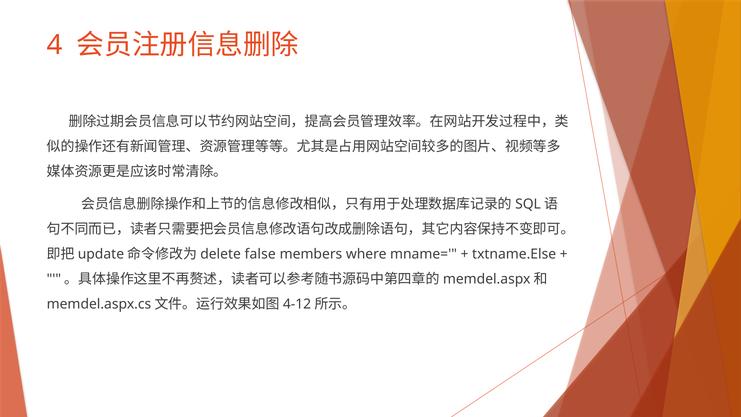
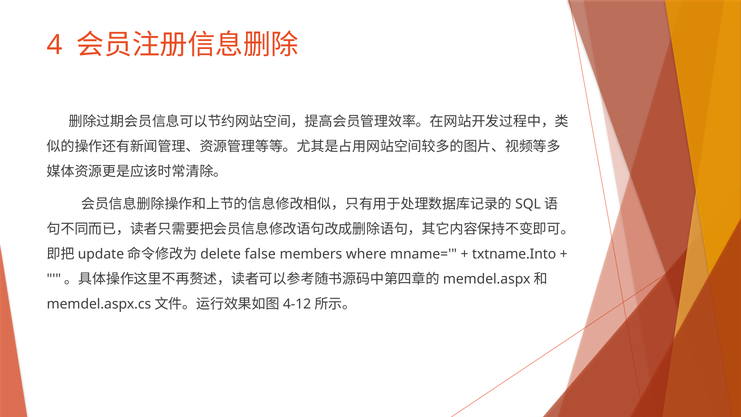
txtname.Else: txtname.Else -> txtname.Into
